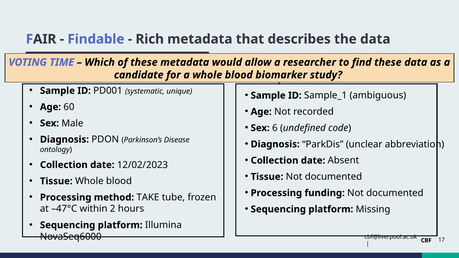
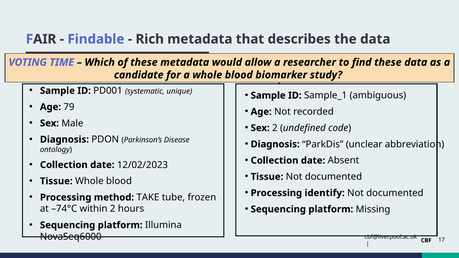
60: 60 -> 79
Sex 6: 6 -> 2
funding: funding -> identify
–47°C: –47°C -> –74°C
